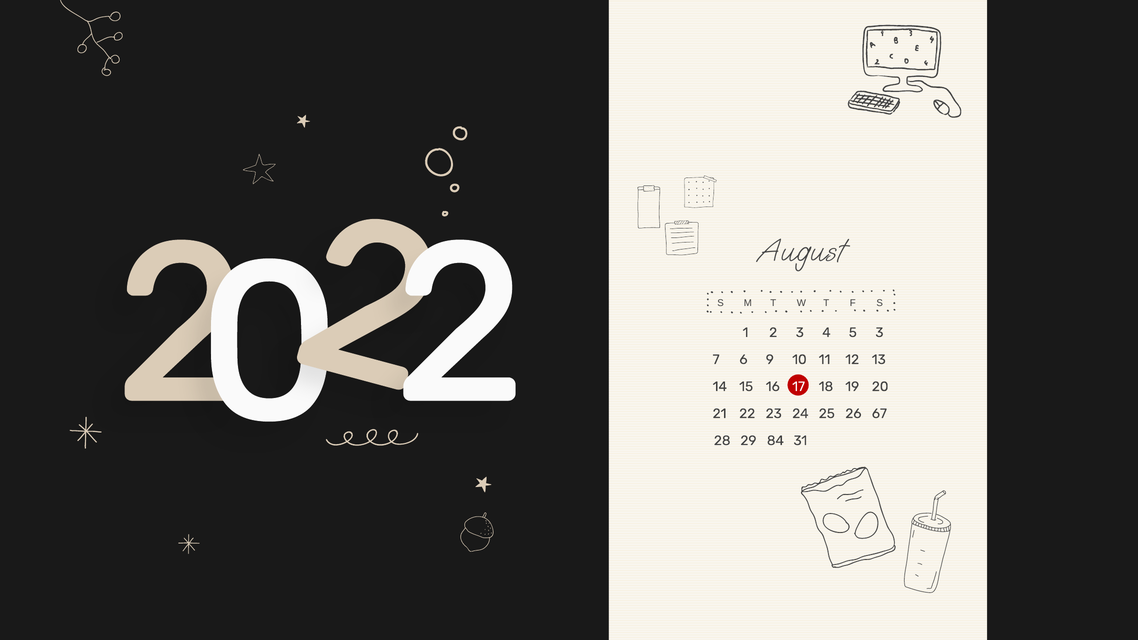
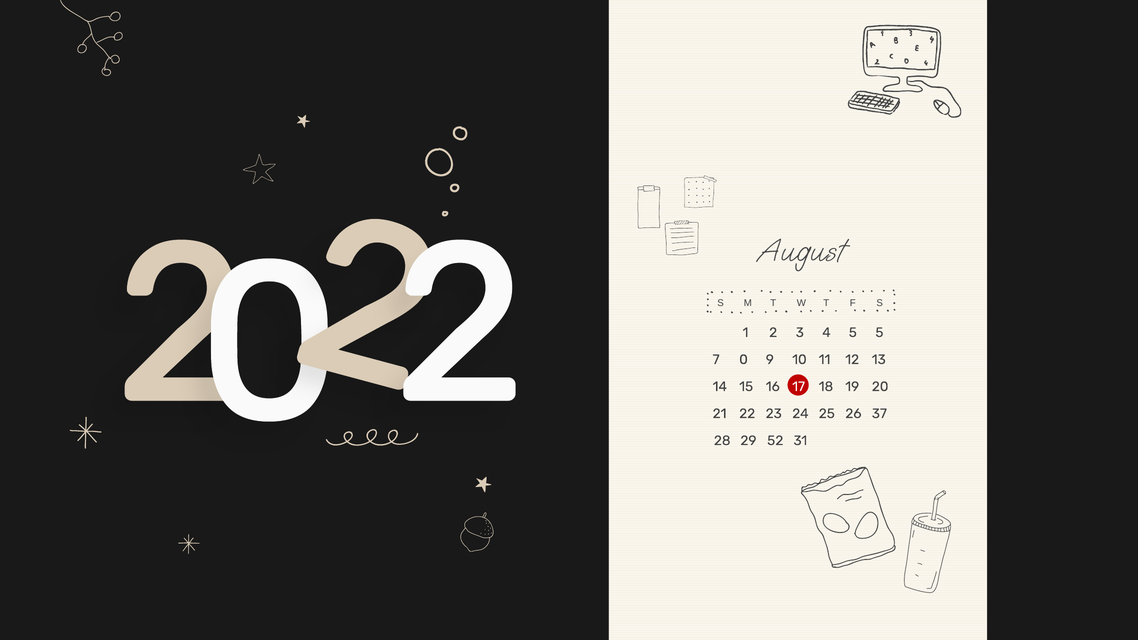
5 3: 3 -> 5
6: 6 -> 0
67: 67 -> 37
84: 84 -> 52
